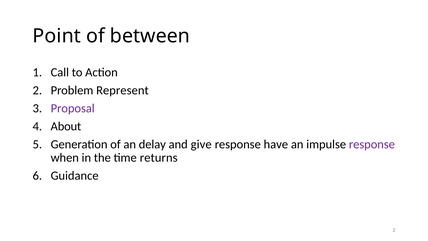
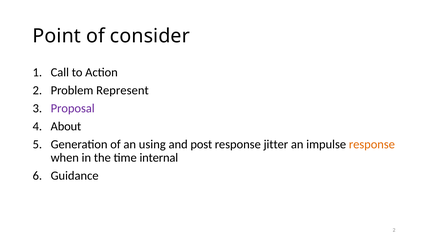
between: between -> consider
delay: delay -> using
give: give -> post
have: have -> jitter
response at (372, 144) colour: purple -> orange
returns: returns -> internal
